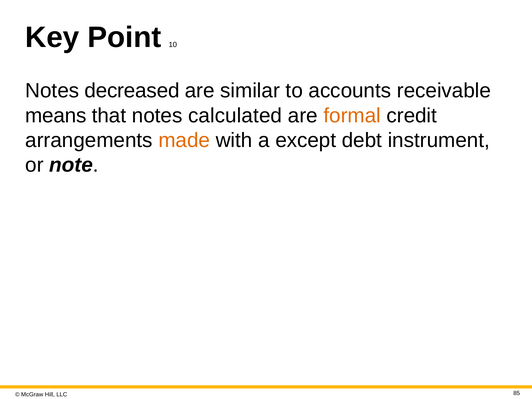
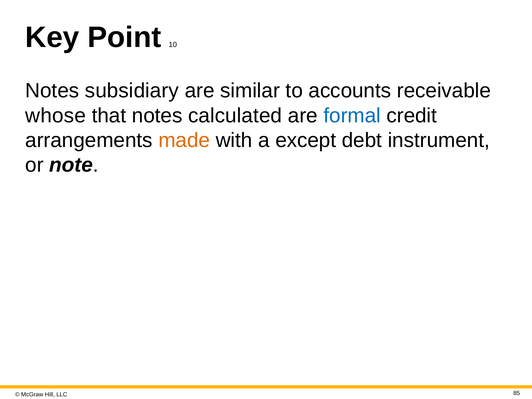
decreased: decreased -> subsidiary
means: means -> whose
formal colour: orange -> blue
